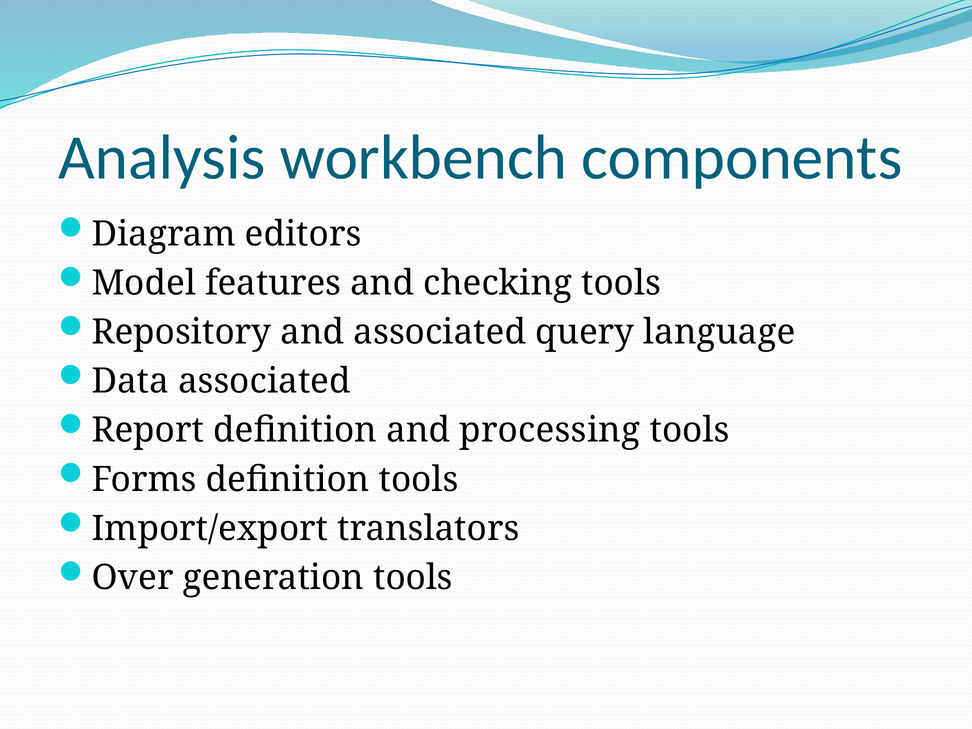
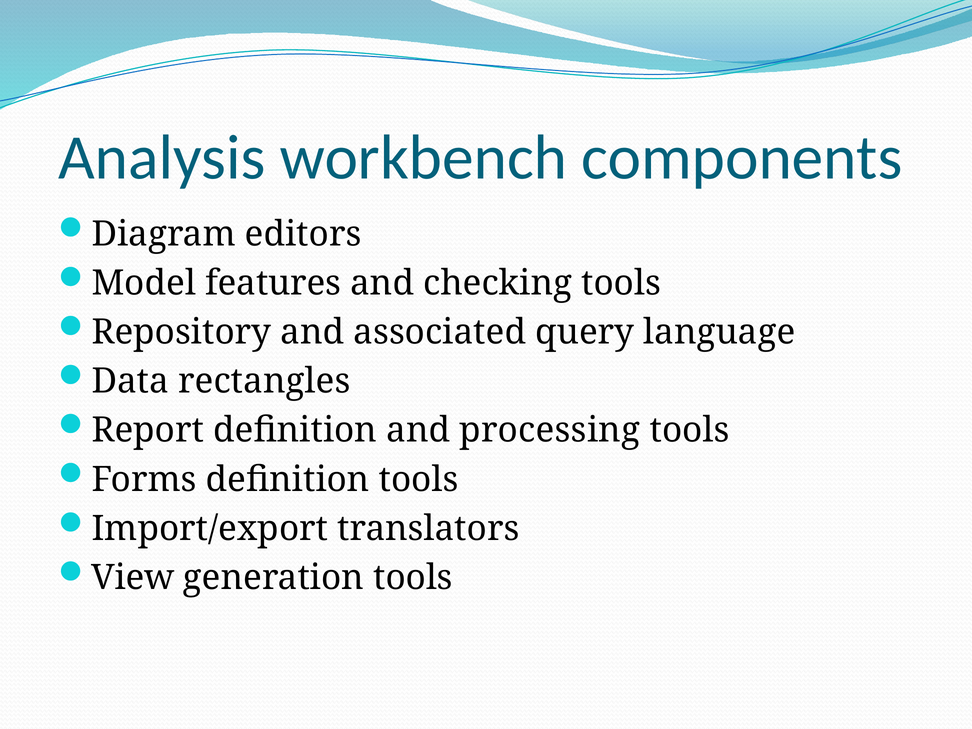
Data associated: associated -> rectangles
Over: Over -> View
